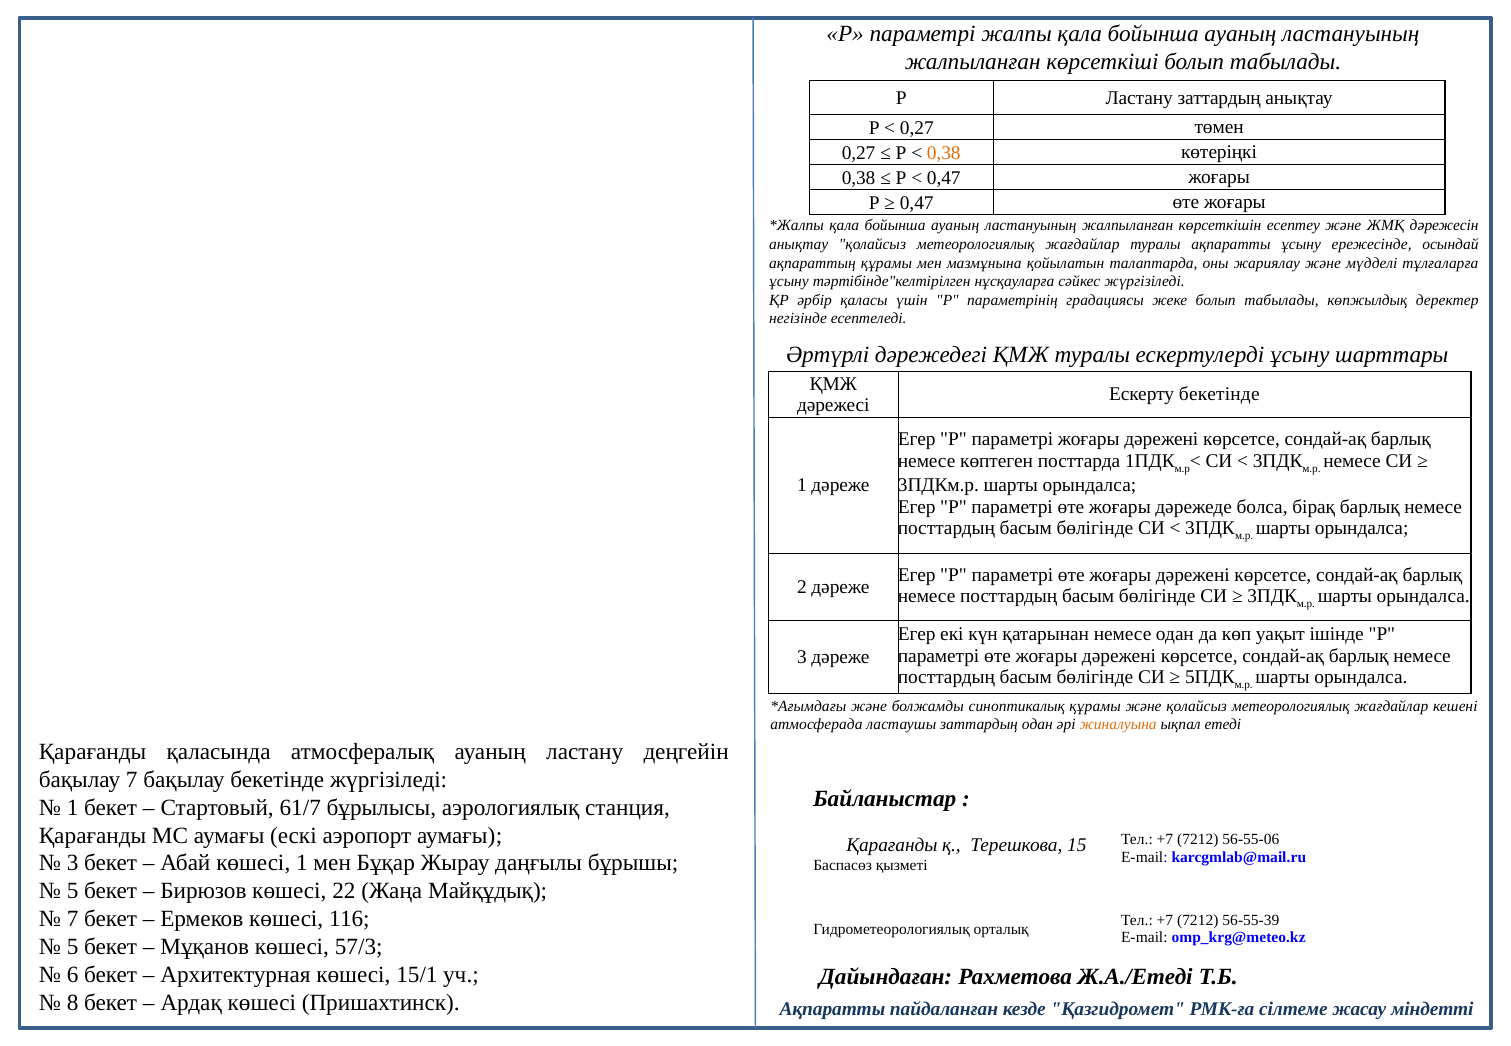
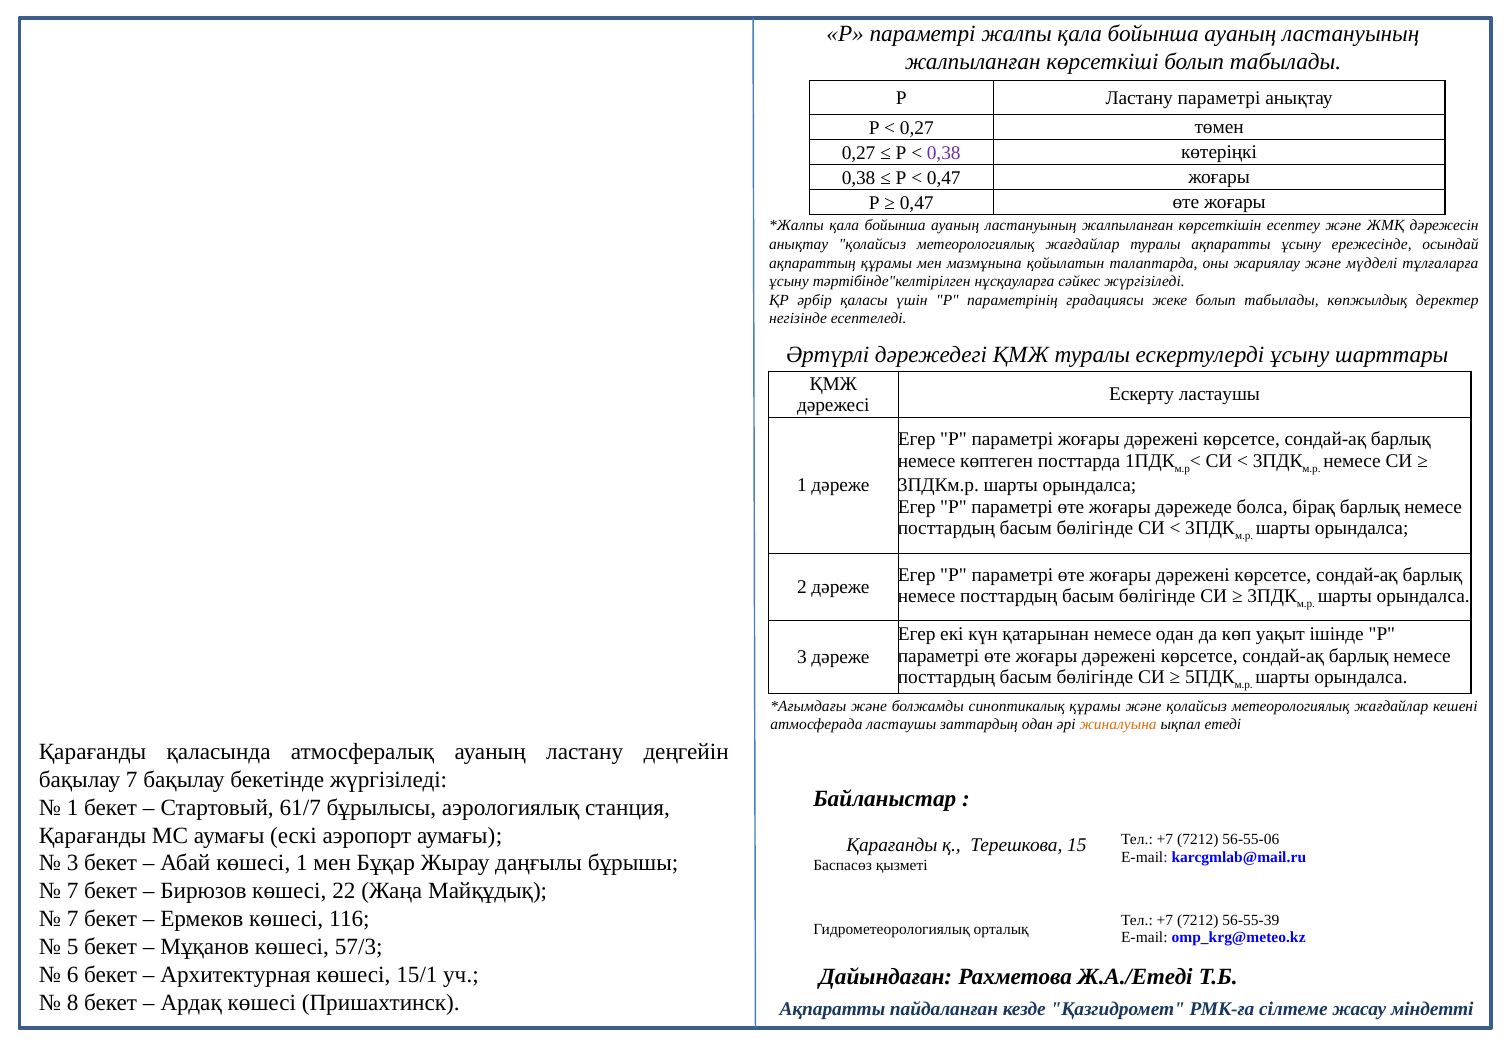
Ластану заттардың: заттардың -> параметрі
0,38 at (944, 153) colour: orange -> purple
Ескерту бекетінде: бекетінде -> ластаушы
5 at (73, 891): 5 -> 7
